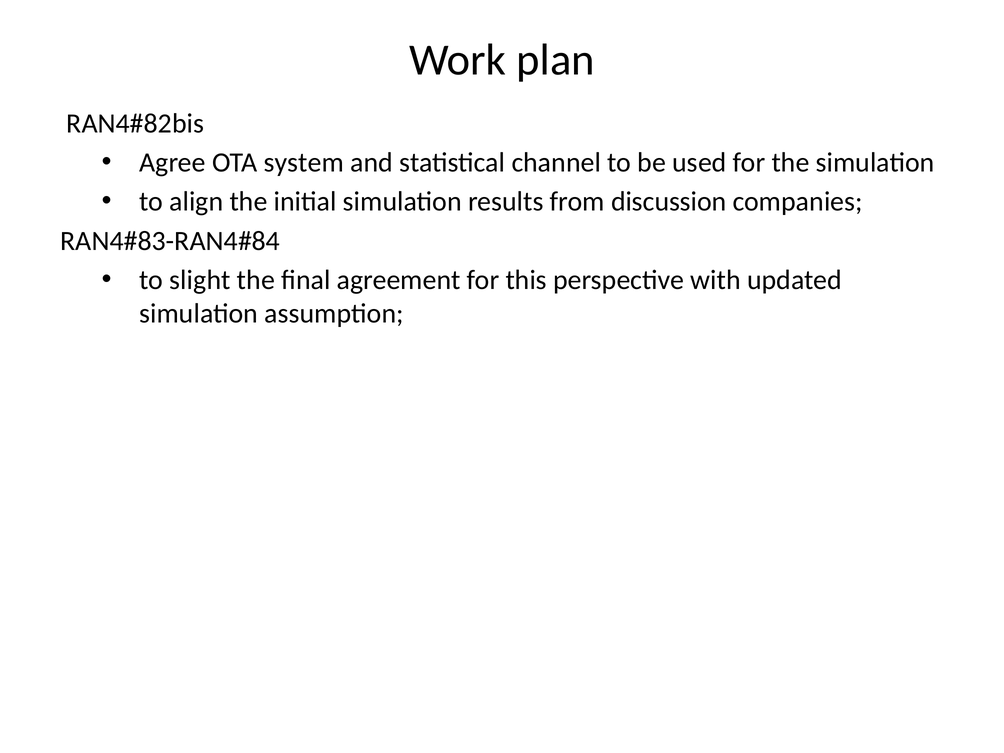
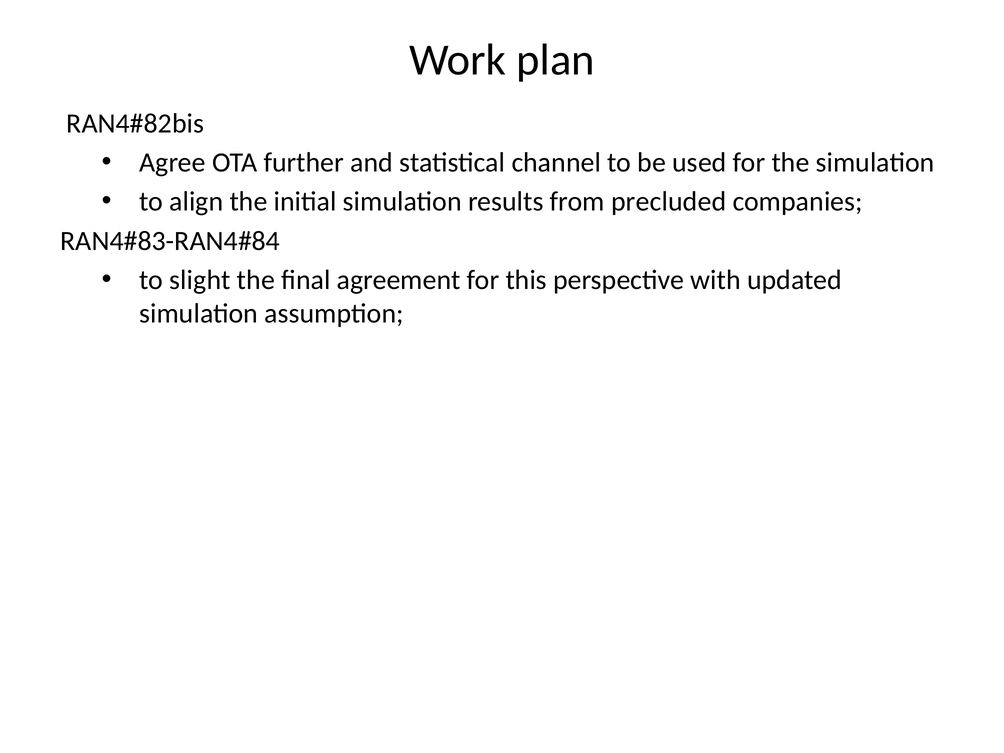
system: system -> further
discussion: discussion -> precluded
